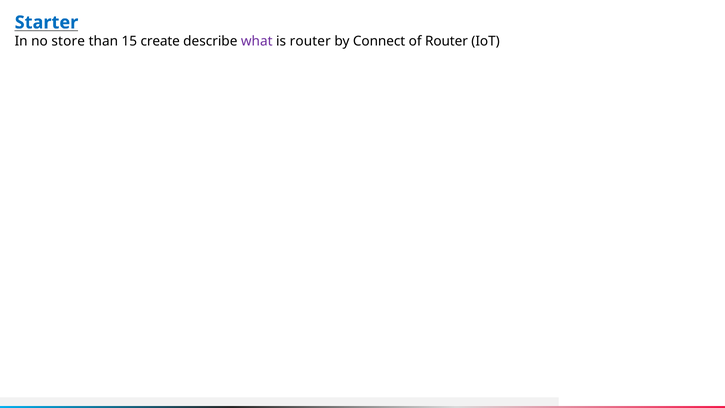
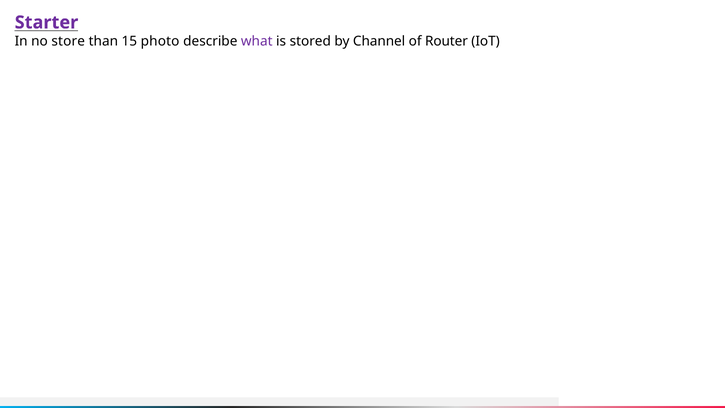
Starter colour: blue -> purple
create: create -> photo
is router: router -> stored
Connect: Connect -> Channel
